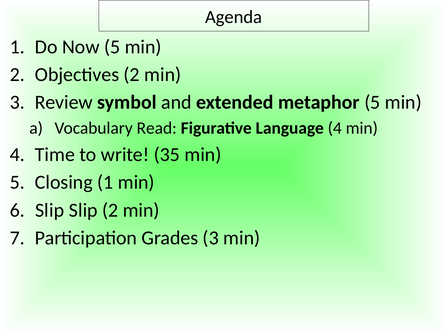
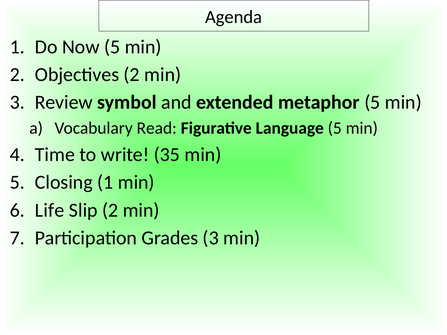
Language 4: 4 -> 5
Slip at (50, 210): Slip -> Life
